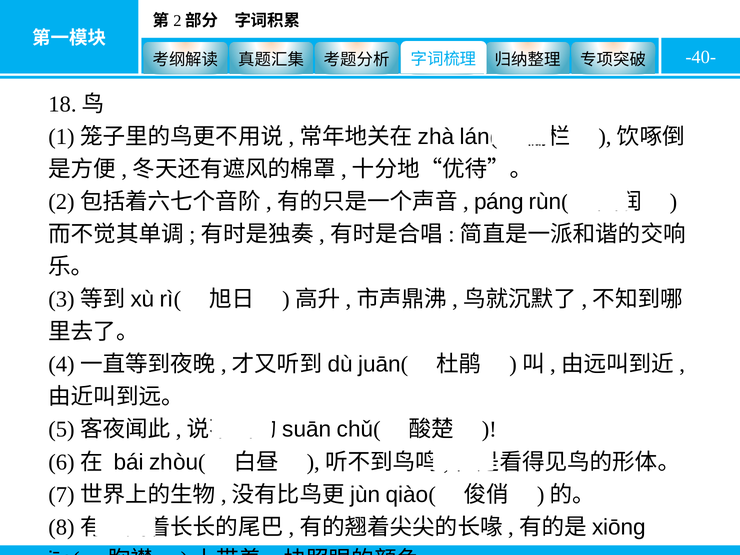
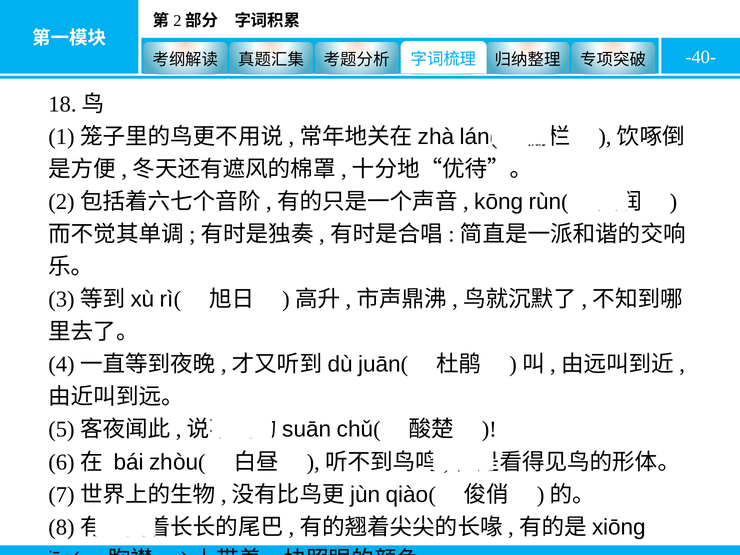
páng: páng -> kōng
